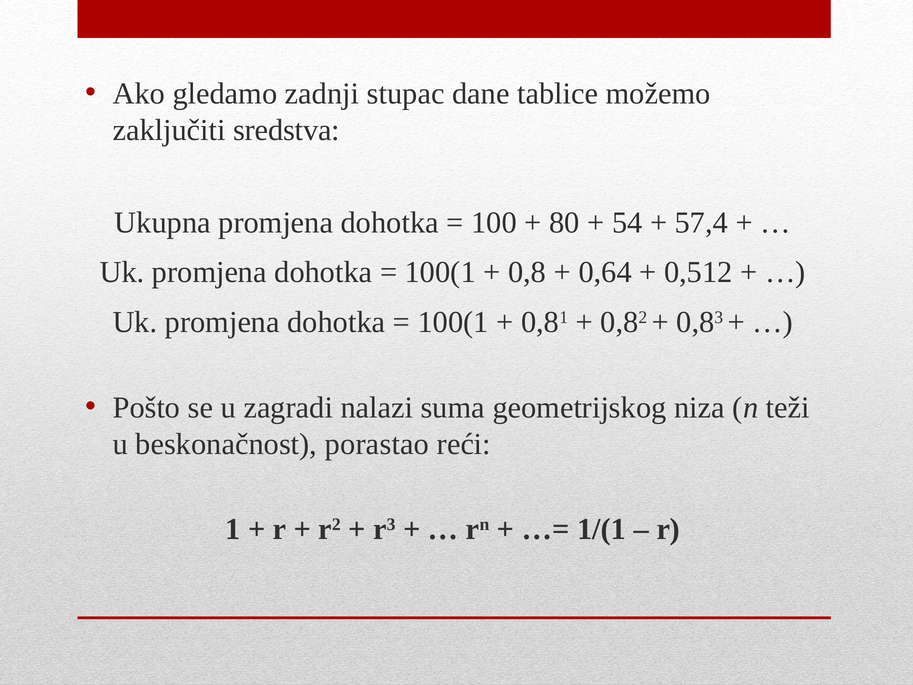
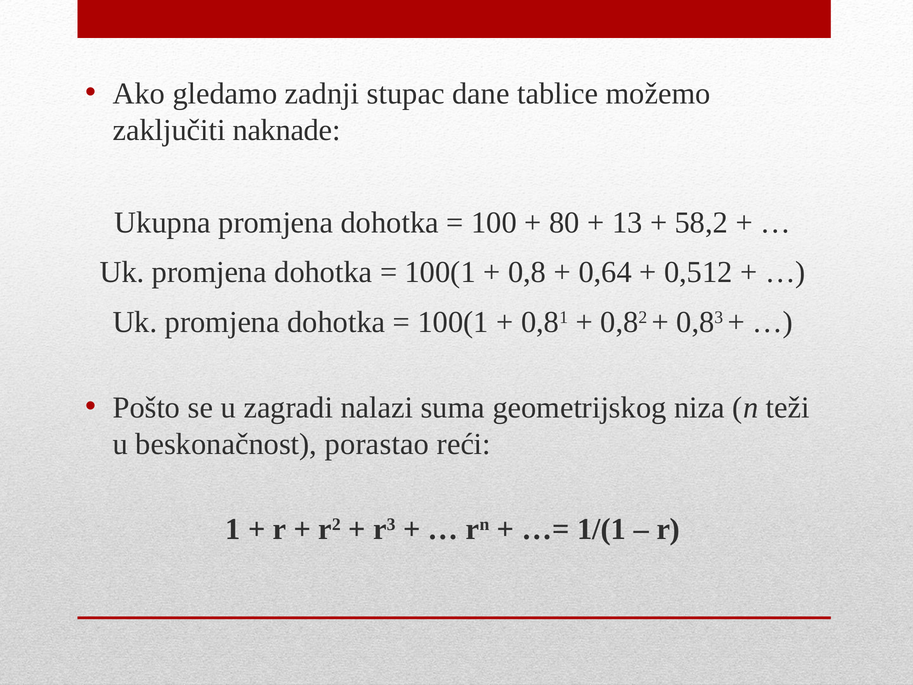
sredstva: sredstva -> naknade
54: 54 -> 13
57,4: 57,4 -> 58,2
